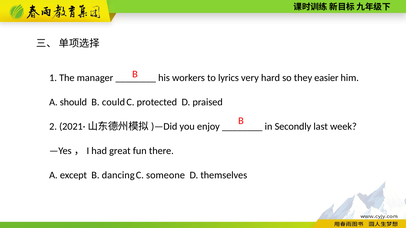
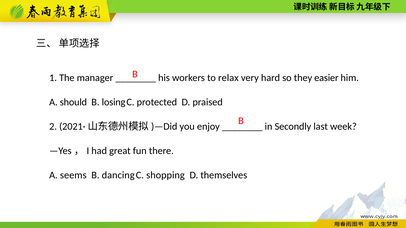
lyrics: lyrics -> relax
could: could -> losing
except: except -> seems
someone: someone -> shopping
